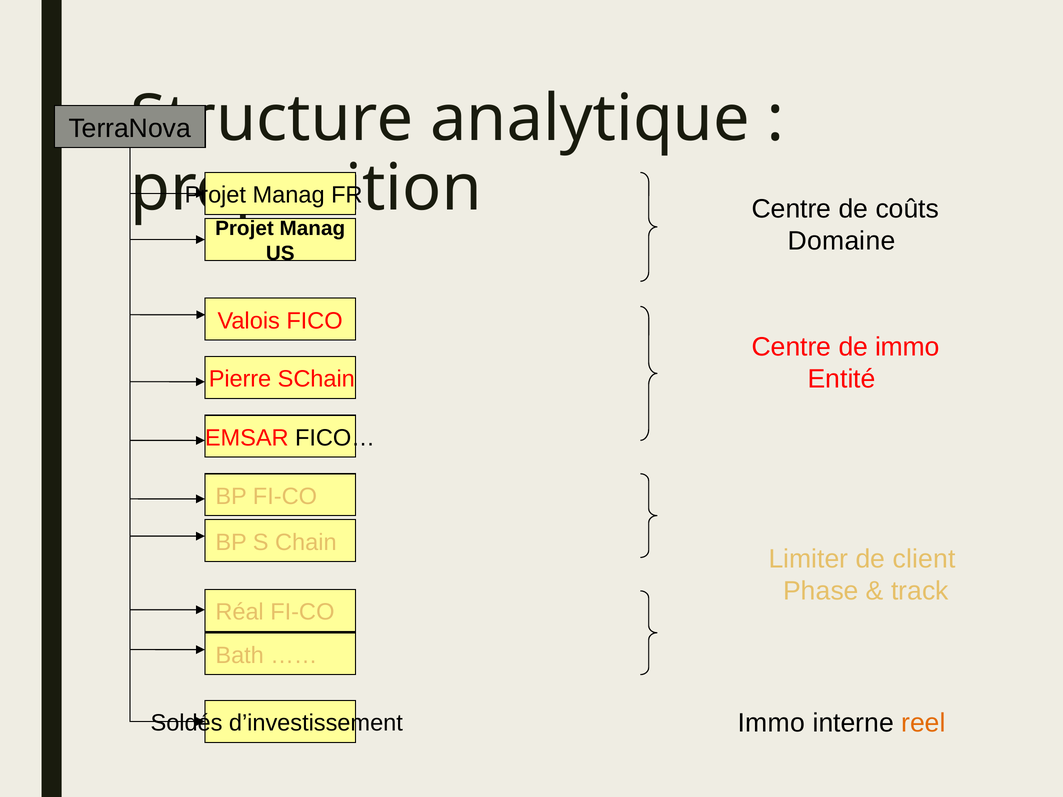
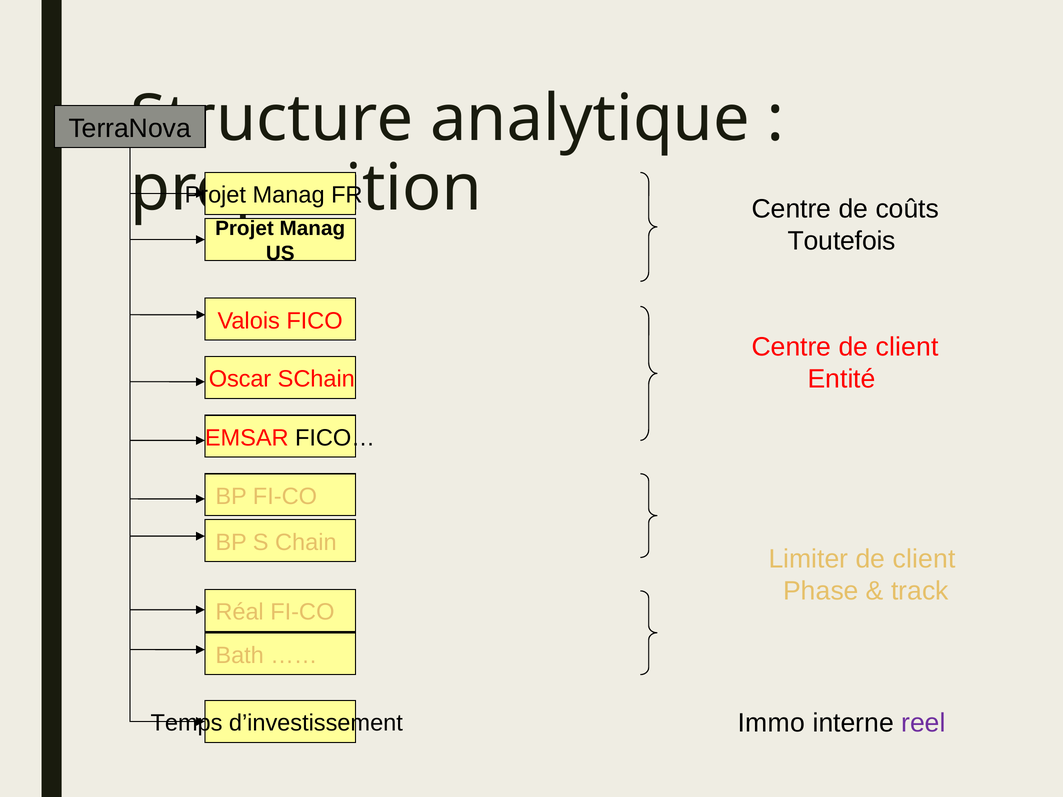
Domaine: Domaine -> Toutefois
Centre de immo: immo -> client
Pierre: Pierre -> Oscar
reel colour: orange -> purple
Soldés: Soldés -> Temps
